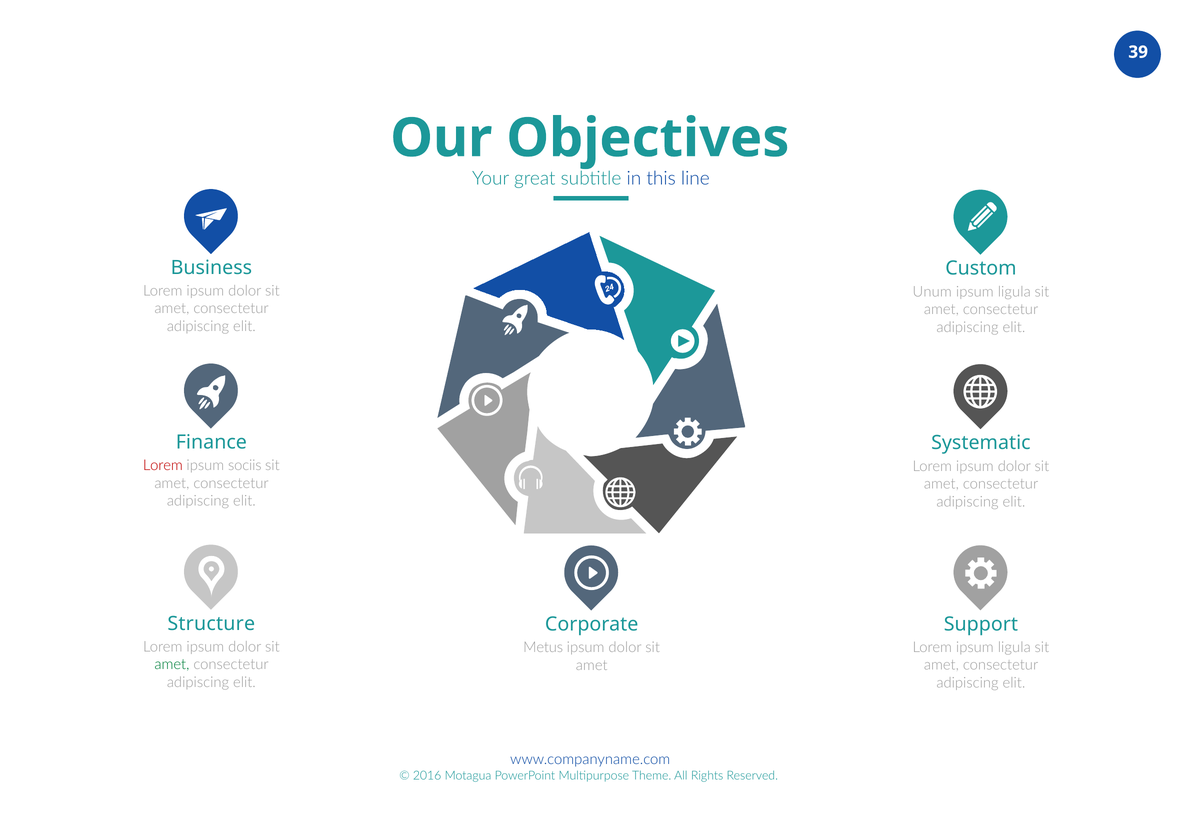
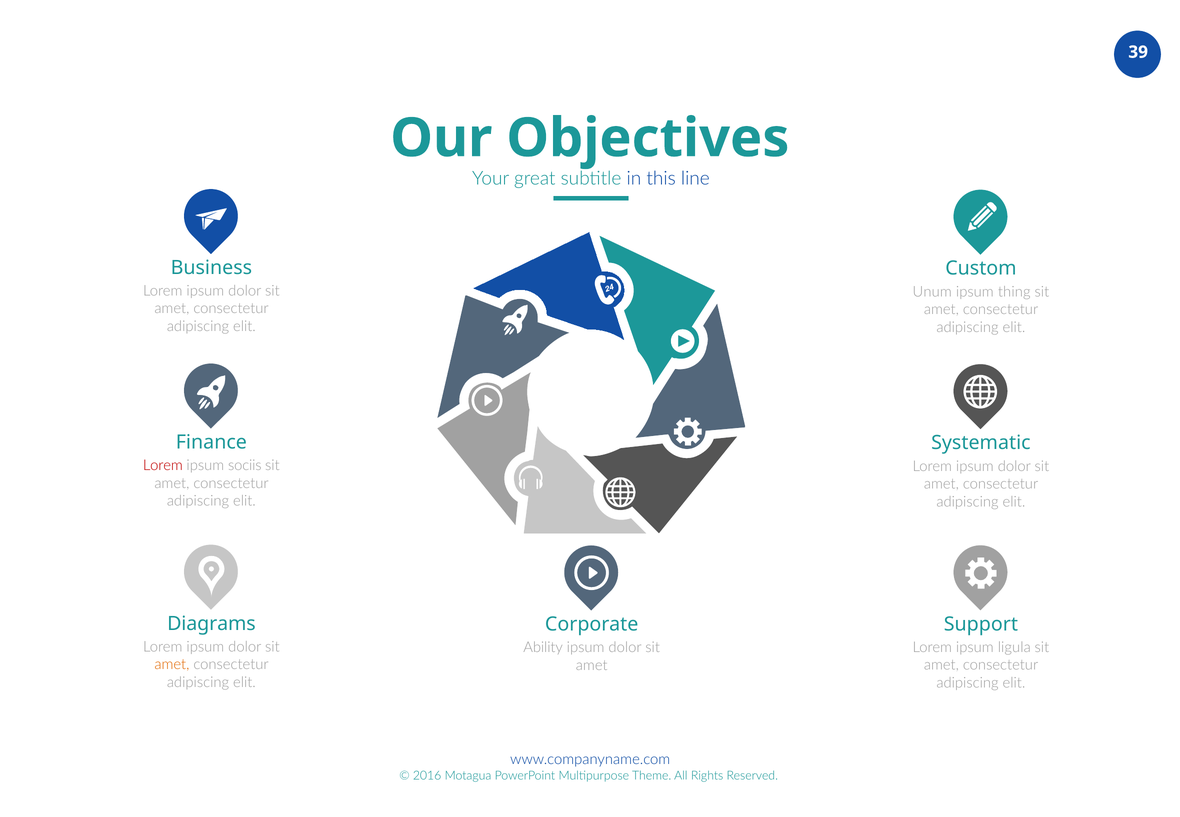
ligula at (1014, 292): ligula -> thing
Structure: Structure -> Diagrams
Metus: Metus -> Ability
amet at (172, 664) colour: green -> orange
